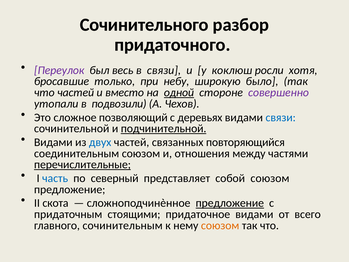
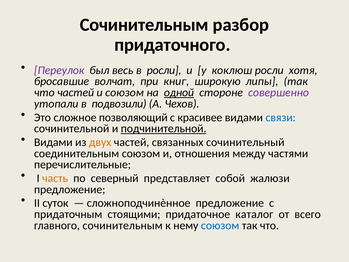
Сочинительного at (144, 25): Сочинительного -> Сочинительным
в связи: связи -> росли
только: только -> волчат
небу: небу -> книг
было: было -> липы
и вместо: вместо -> союзом
деревьях: деревьях -> красивее
двух colour: blue -> orange
повторяющийся: повторяющийся -> сочинительный
перечислительные underline: present -> none
часть colour: blue -> orange
собой союзом: союзом -> жалюзи
скота: скота -> суток
предложение at (230, 203) underline: present -> none
придаточное видами: видами -> каталог
союзом at (220, 225) colour: orange -> blue
